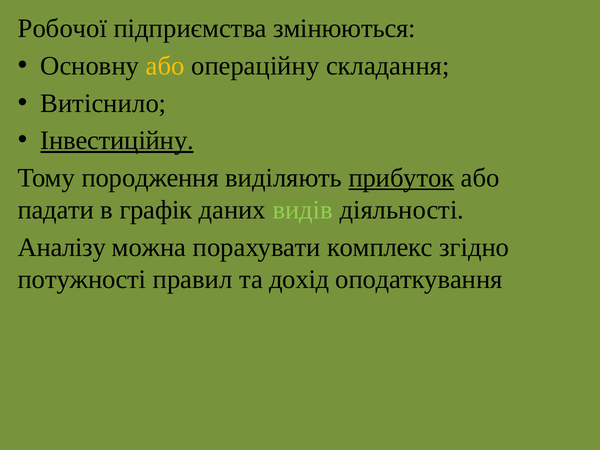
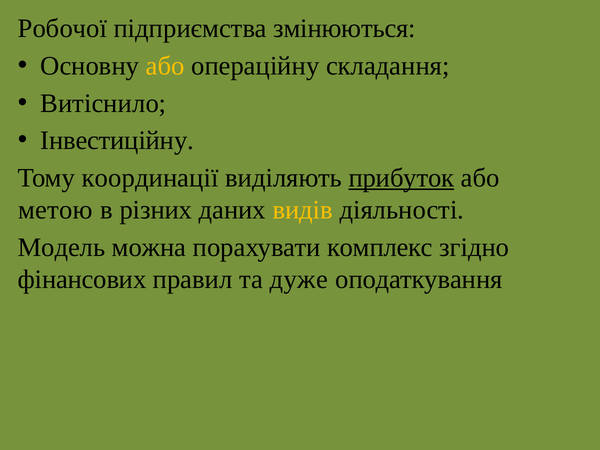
Інвестиційну underline: present -> none
породження: породження -> координації
падати: падати -> метою
графік: графік -> різних
видів colour: light green -> yellow
Аналізу: Аналізу -> Модель
потужності: потужності -> фінансових
дохід: дохід -> дуже
